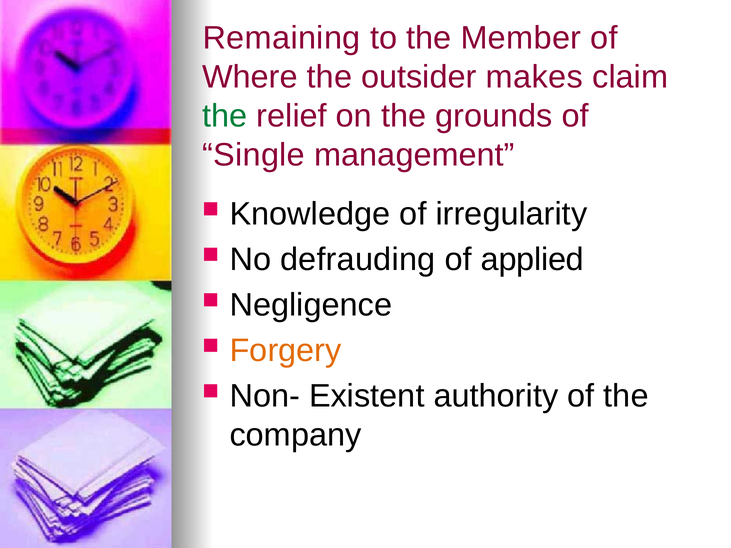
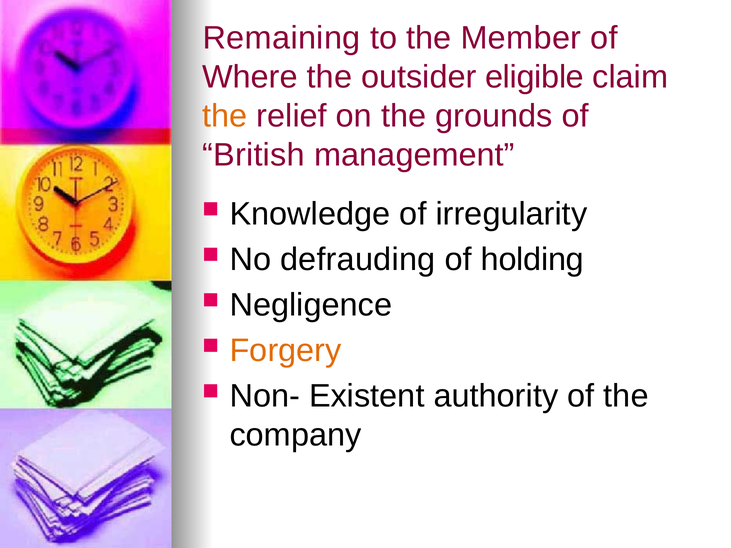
makes: makes -> eligible
the at (225, 116) colour: green -> orange
Single: Single -> British
applied: applied -> holding
